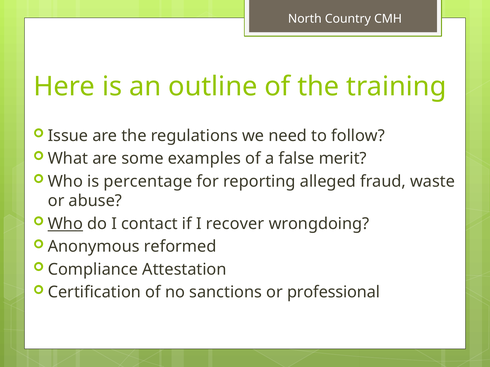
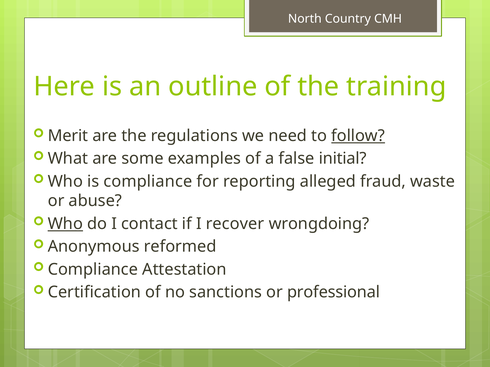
Issue: Issue -> Merit
follow underline: none -> present
merit: merit -> initial
is percentage: percentage -> compliance
